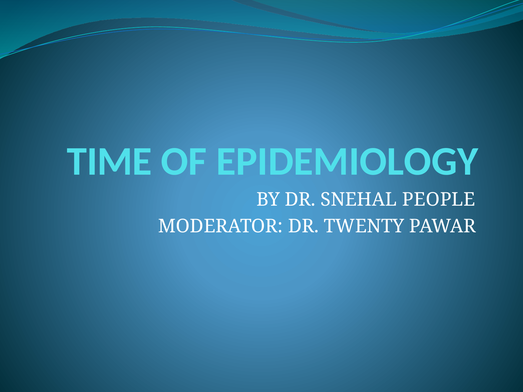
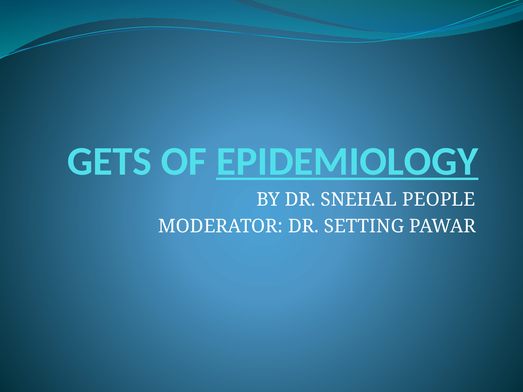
TIME: TIME -> GETS
EPIDEMIOLOGY underline: none -> present
TWENTY: TWENTY -> SETTING
